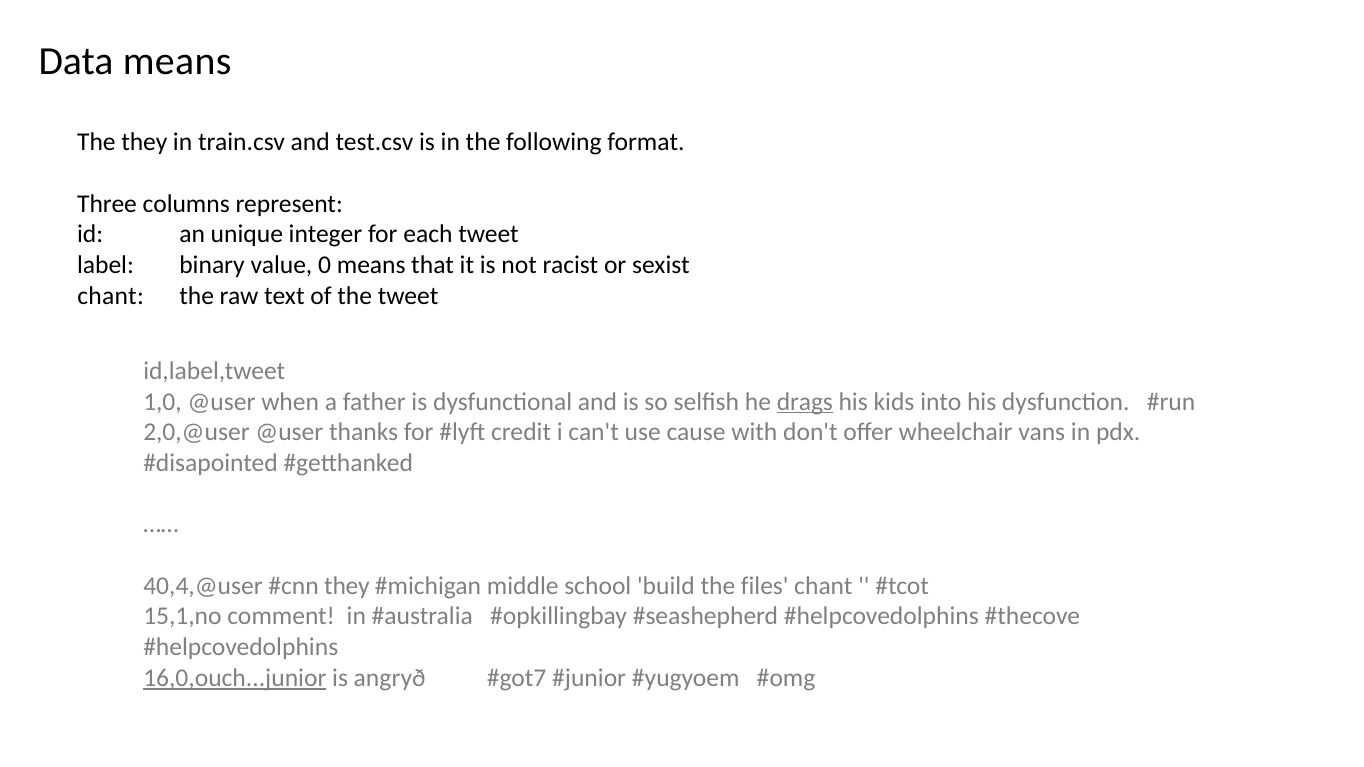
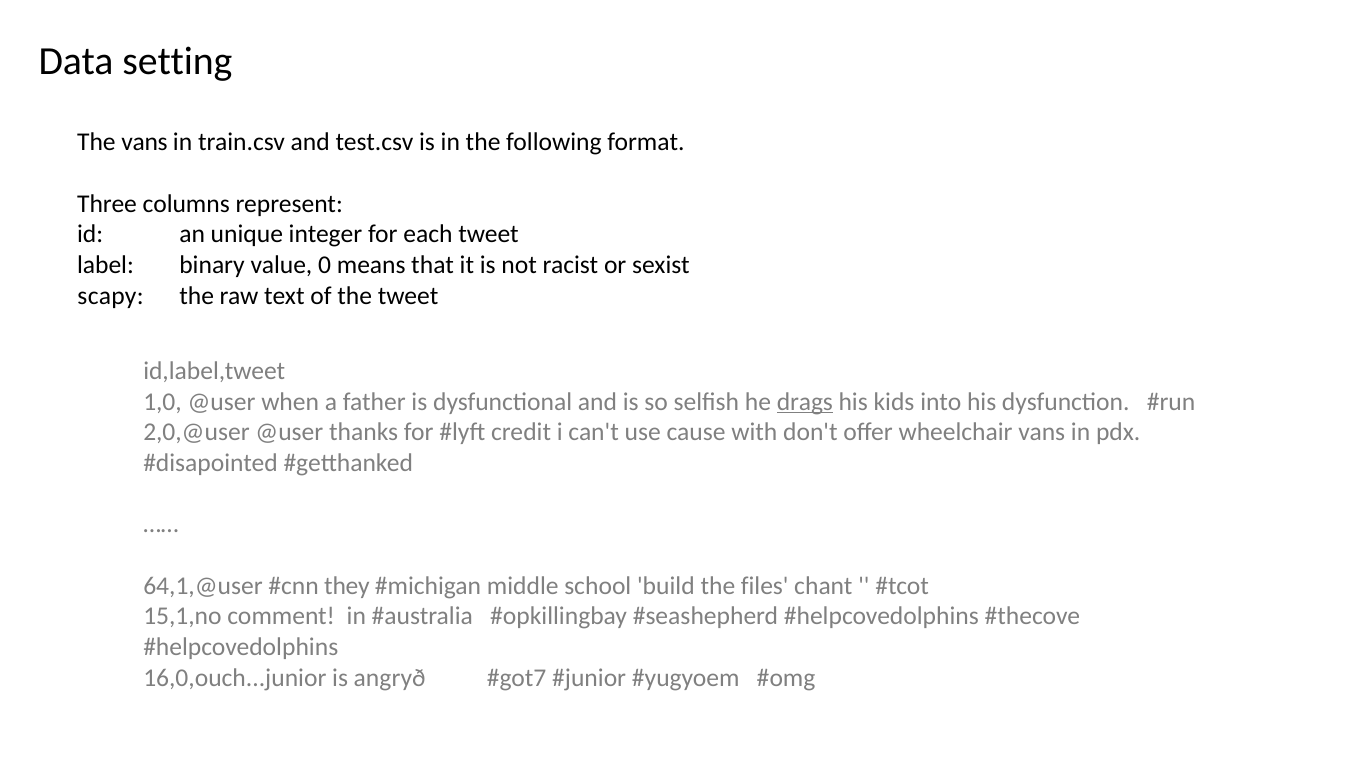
Data means: means -> setting
The they: they -> vans
chant at (111, 296): chant -> scapy
40,4,@user: 40,4,@user -> 64,1,@user
16,0,ouch...junior underline: present -> none
